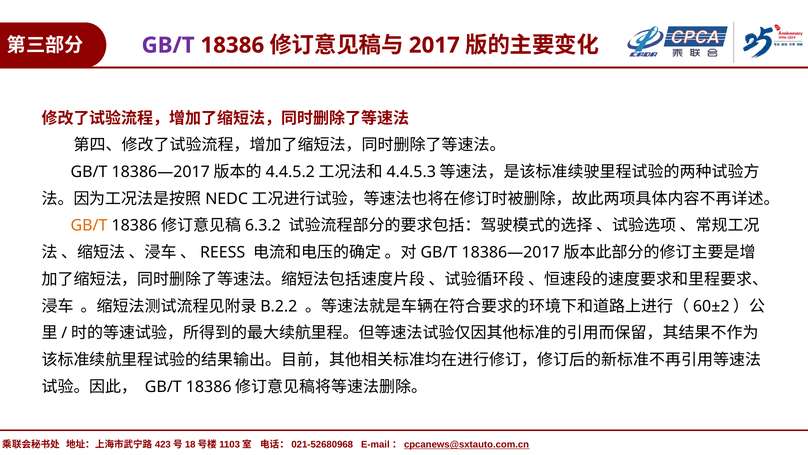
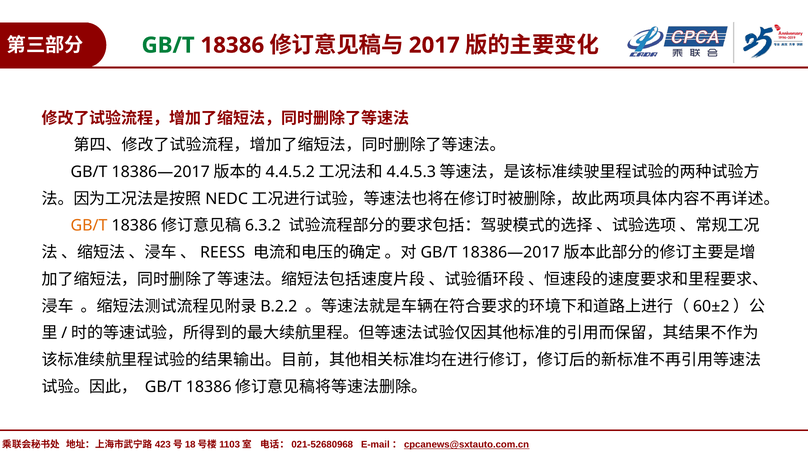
GB/T at (168, 45) colour: purple -> green
